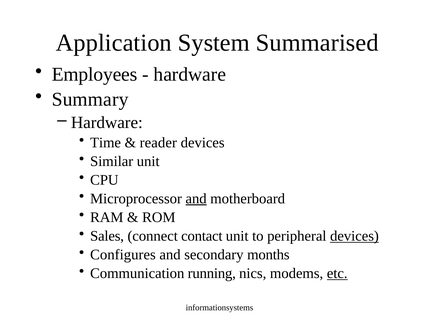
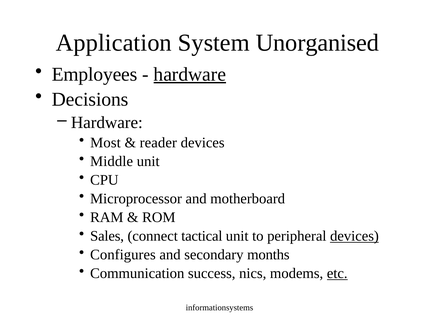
Summarised: Summarised -> Unorganised
hardware at (190, 74) underline: none -> present
Summary: Summary -> Decisions
Time: Time -> Most
Similar: Similar -> Middle
and at (196, 199) underline: present -> none
contact: contact -> tactical
running: running -> success
